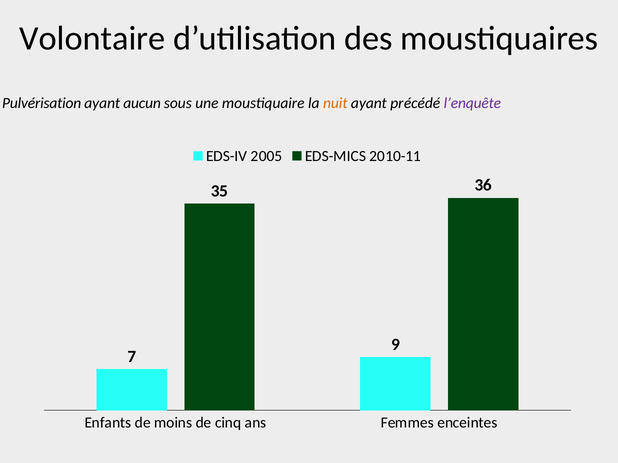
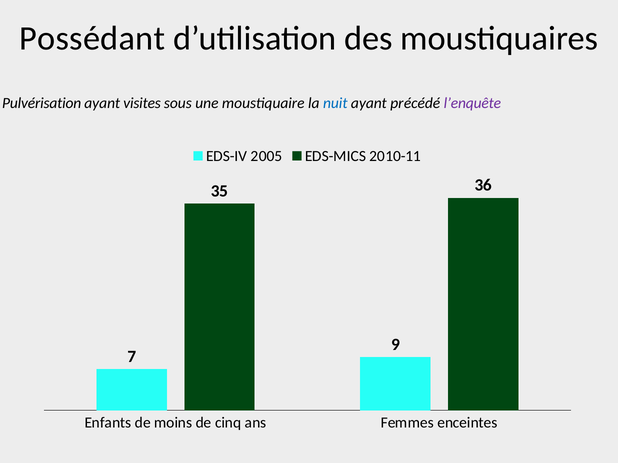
Volontaire: Volontaire -> Possédant
aucun: aucun -> visites
nuit colour: orange -> blue
